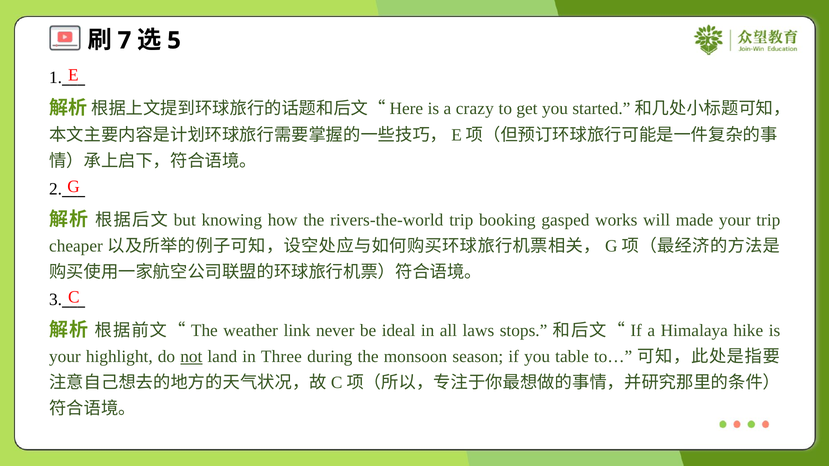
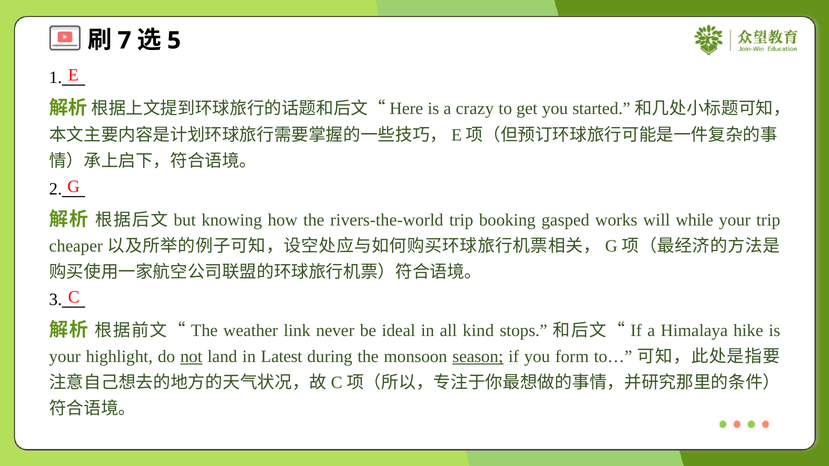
made: made -> while
laws: laws -> kind
Three: Three -> Latest
season underline: none -> present
table: table -> form
